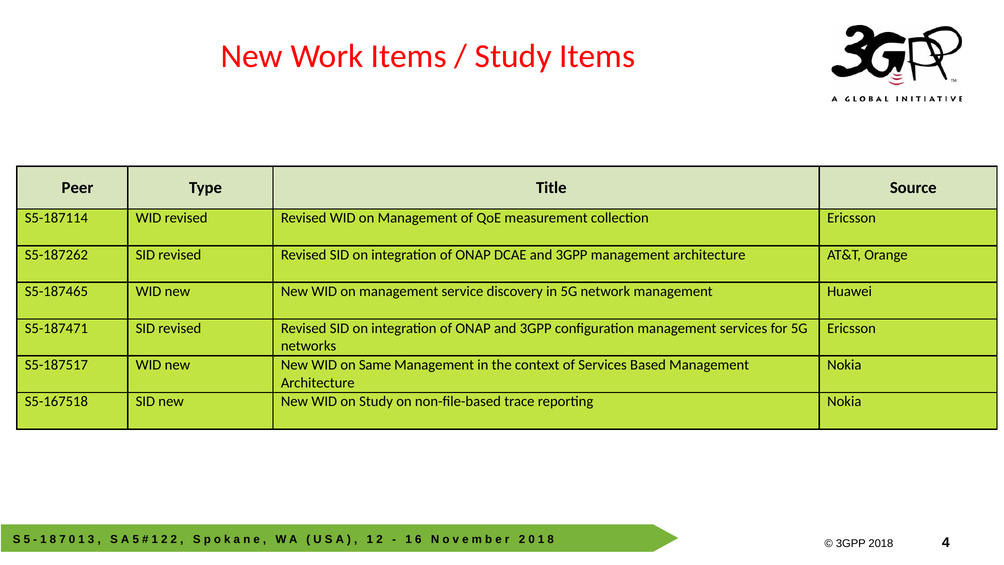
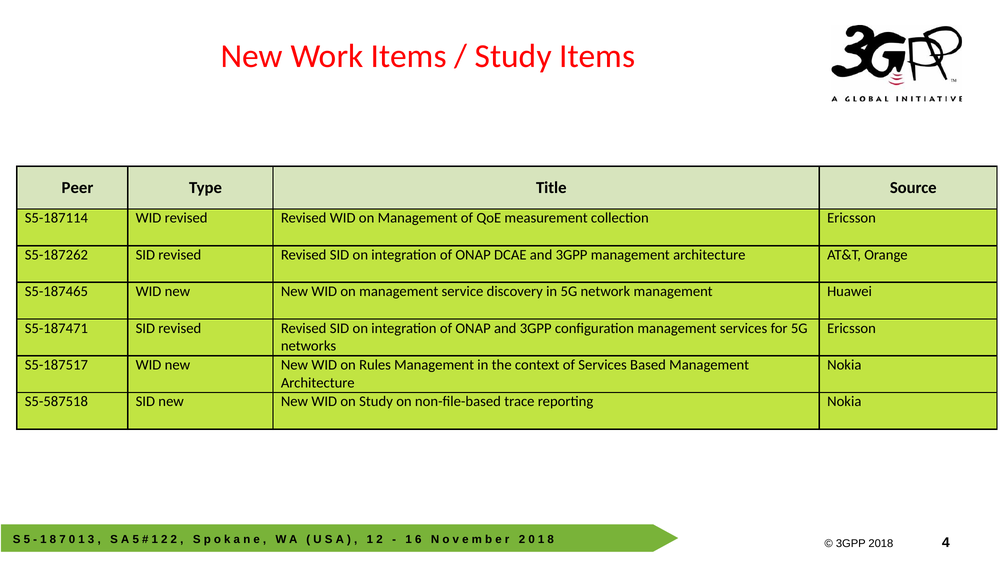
Same: Same -> Rules
S5-167518: S5-167518 -> S5-587518
